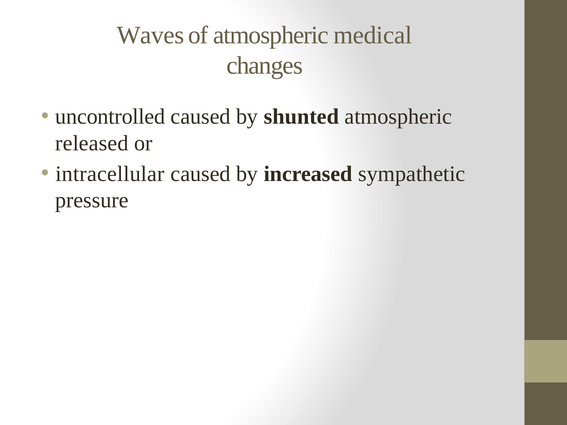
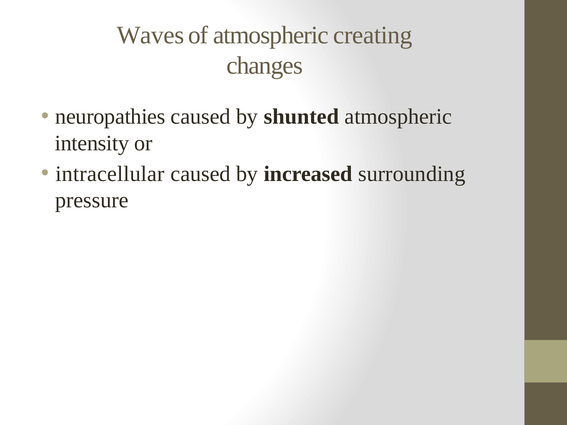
medical: medical -> creating
uncontrolled: uncontrolled -> neuropathies
released: released -> intensity
sympathetic: sympathetic -> surrounding
